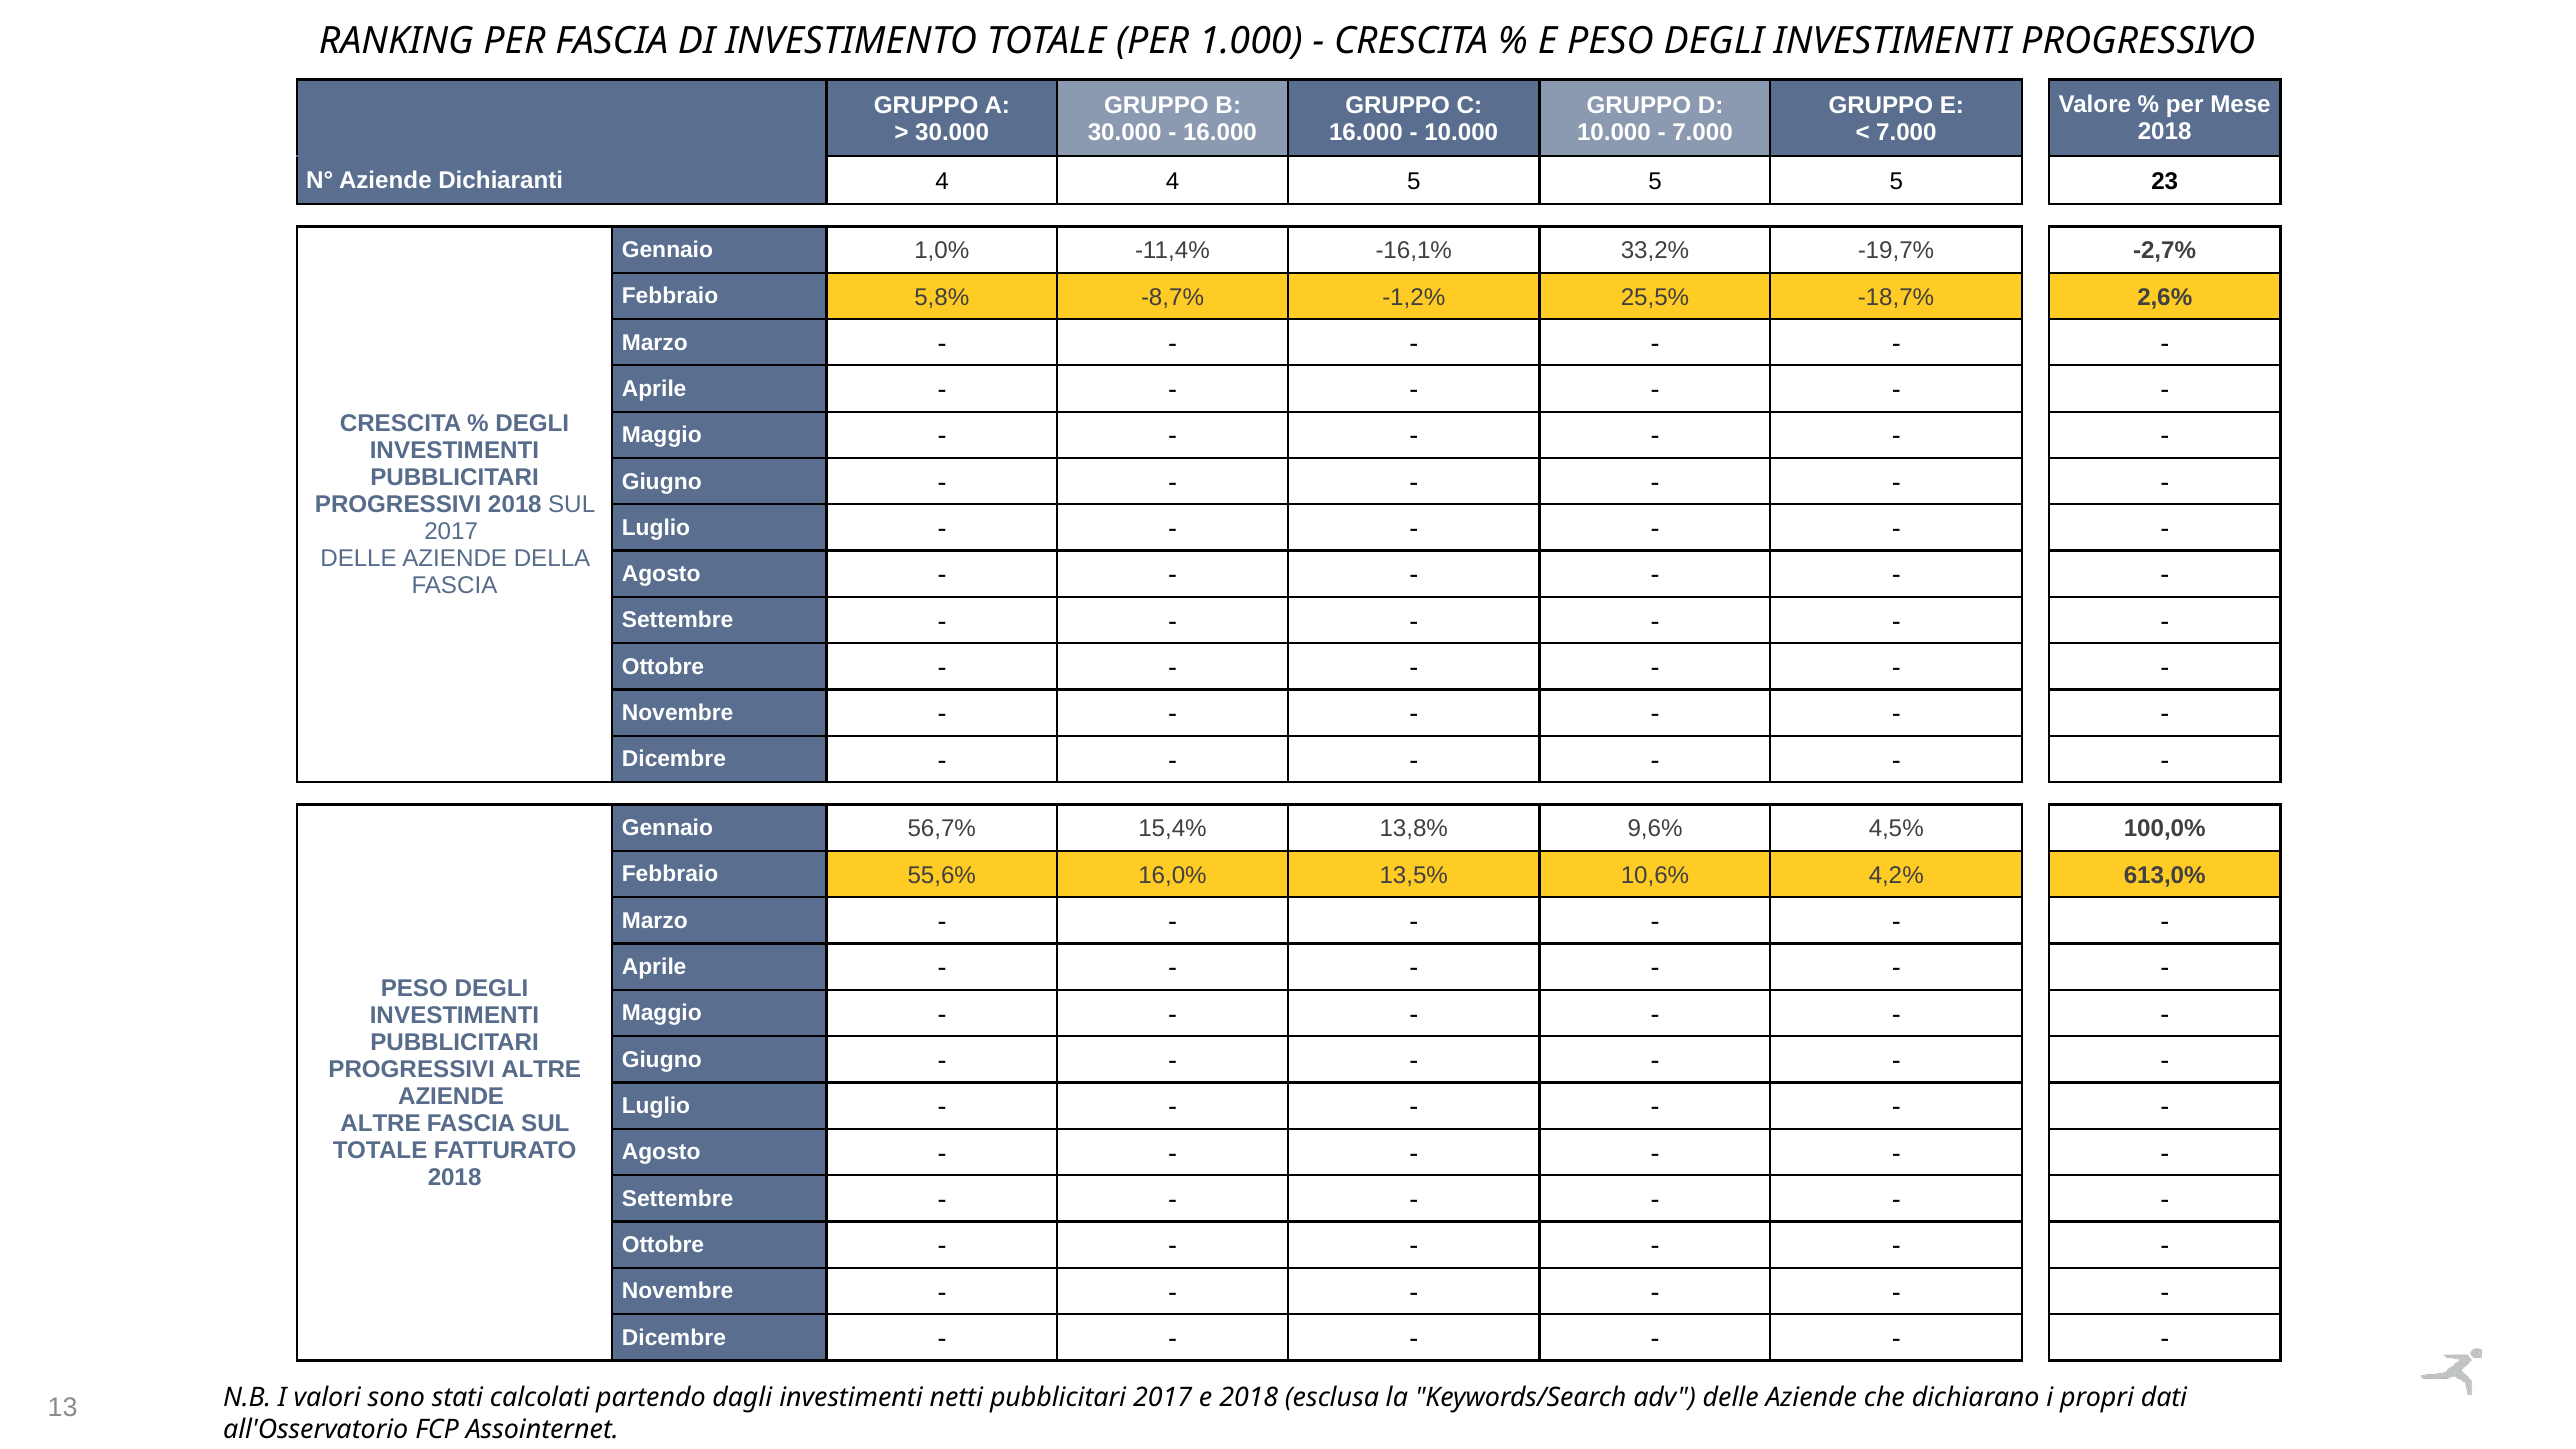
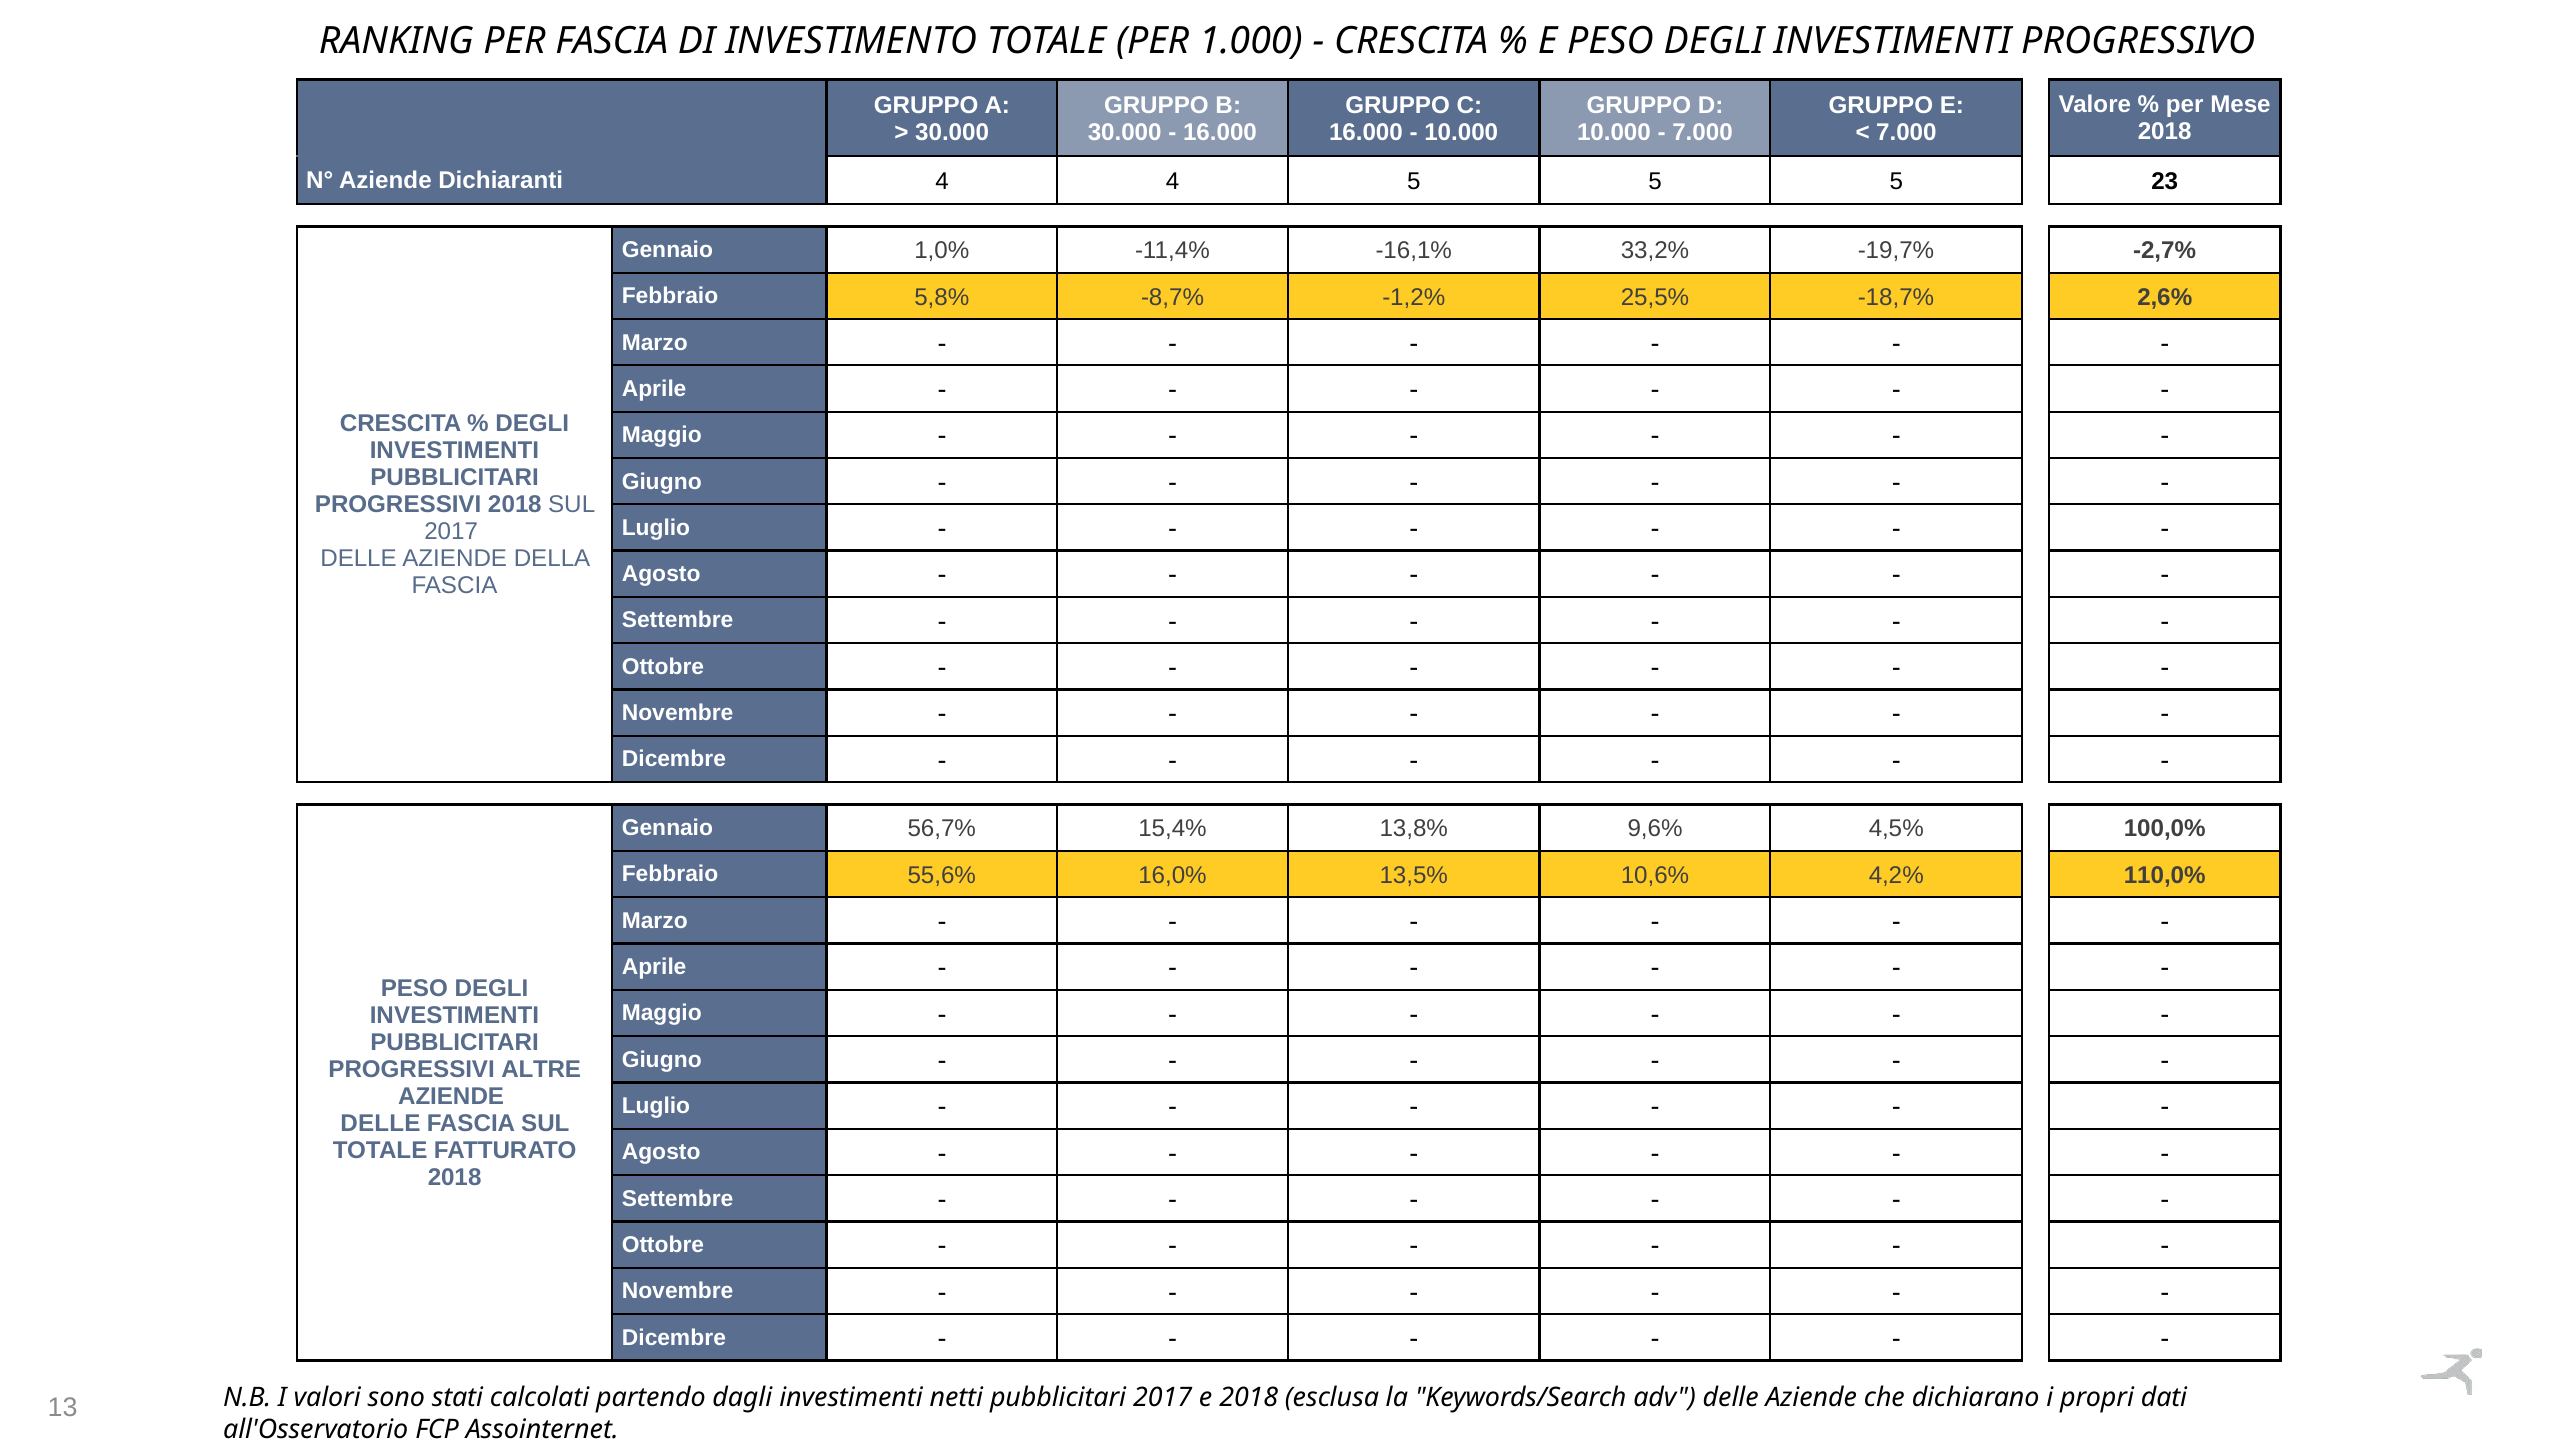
613,0%: 613,0% -> 110,0%
ALTRE at (381, 1123): ALTRE -> DELLE
